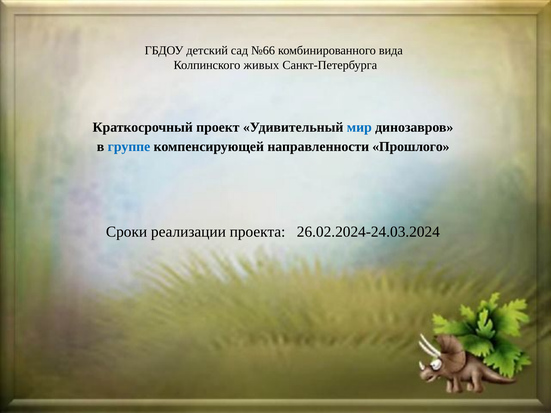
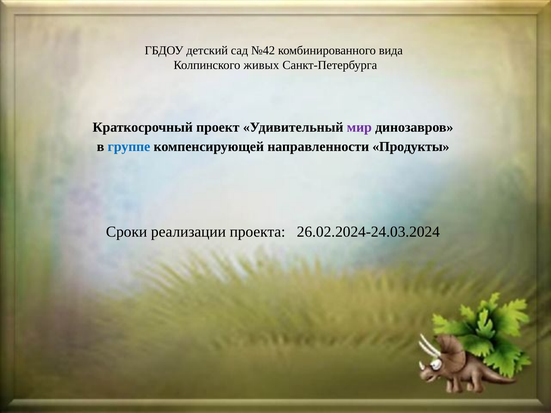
№66: №66 -> №42
мир colour: blue -> purple
Прошлого: Прошлого -> Продукты
